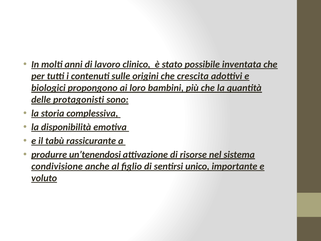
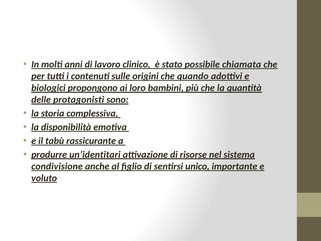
inventata: inventata -> chiamata
crescita: crescita -> quando
un’tenendosi: un’tenendosi -> un’identitari
